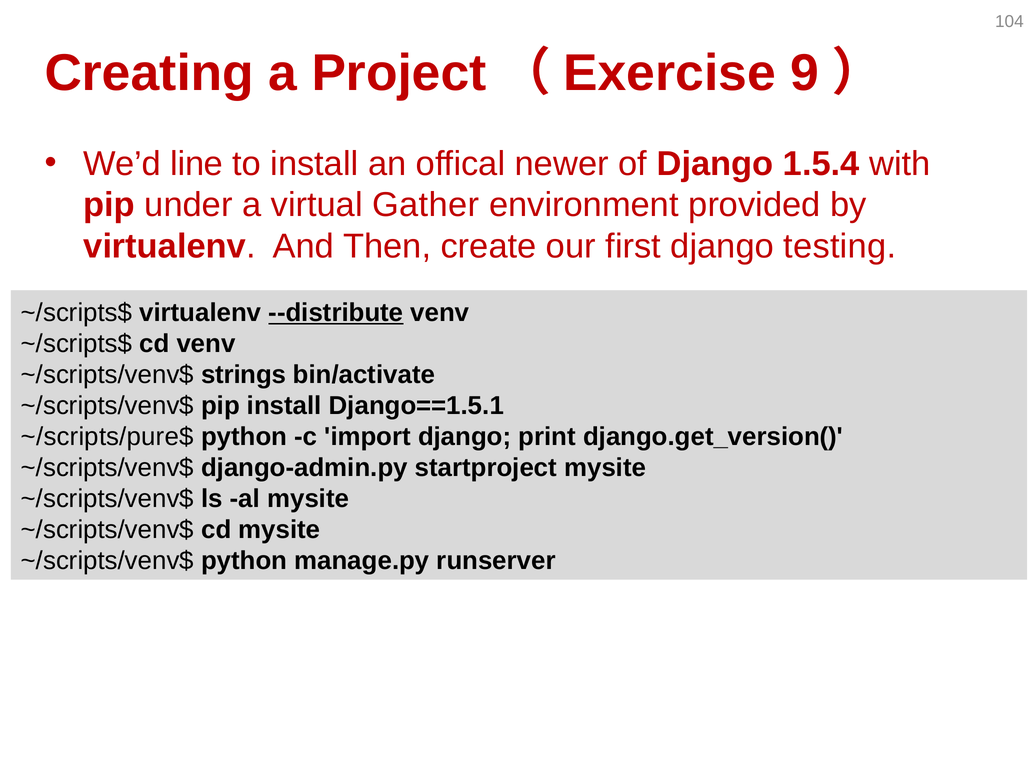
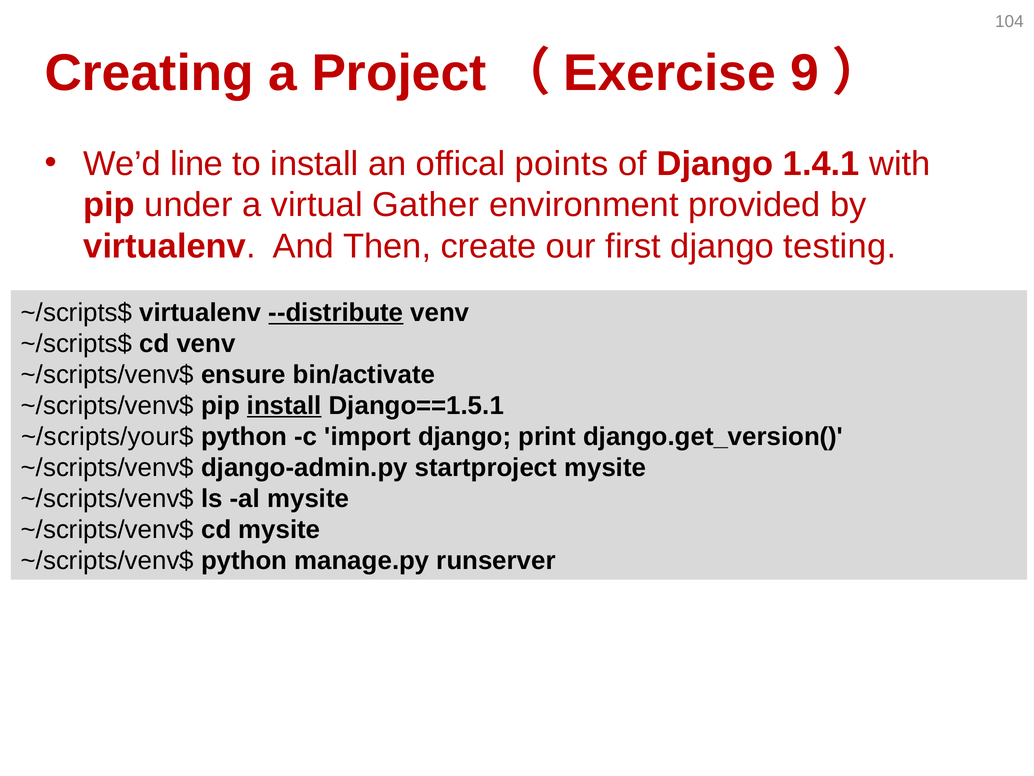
newer: newer -> points
1.5.4: 1.5.4 -> 1.4.1
strings: strings -> ensure
install at (284, 405) underline: none -> present
~/scripts/pure$: ~/scripts/pure$ -> ~/scripts/your$
